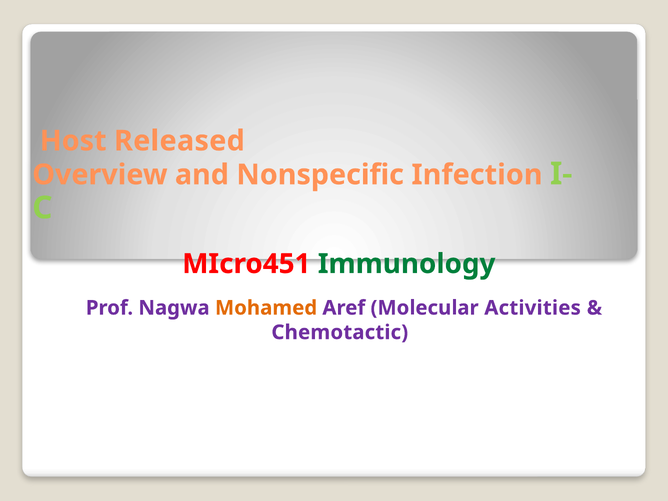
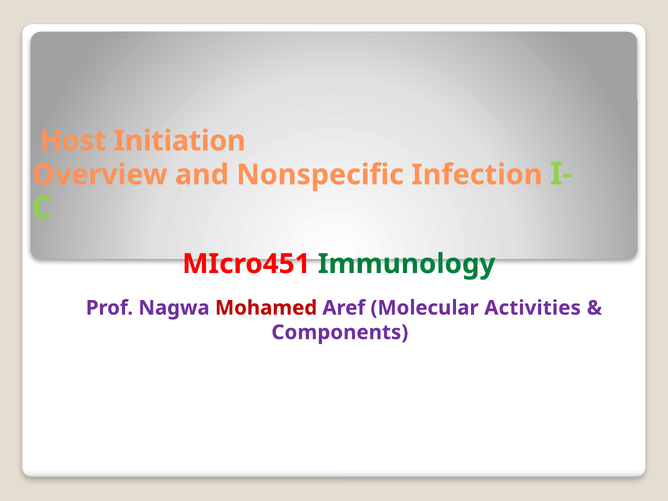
Released: Released -> Initiation
Mohamed colour: orange -> red
Chemotactic: Chemotactic -> Components
